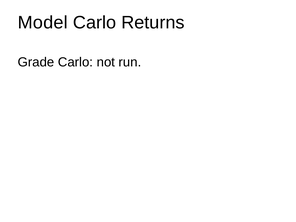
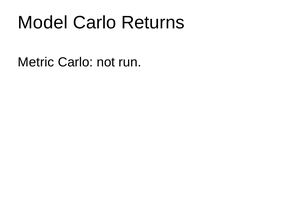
Grade: Grade -> Metric
